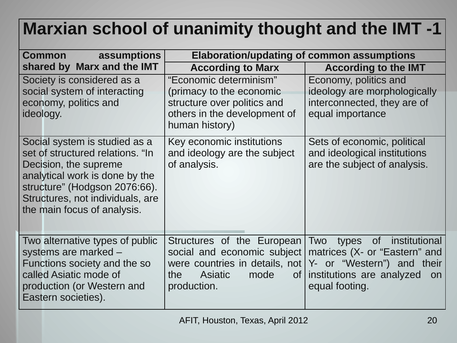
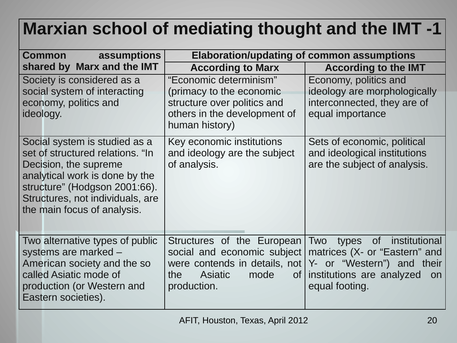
unanimity: unanimity -> mediating
2076:66: 2076:66 -> 2001:66
Functions: Functions -> American
countries: countries -> contends
